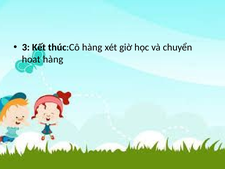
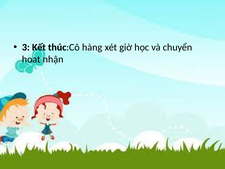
hoat hàng: hàng -> nhận
